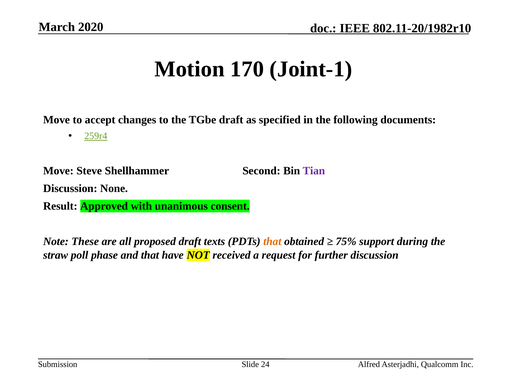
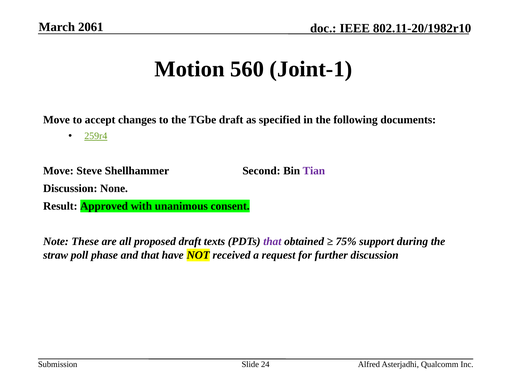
2020: 2020 -> 2061
170: 170 -> 560
that at (272, 242) colour: orange -> purple
